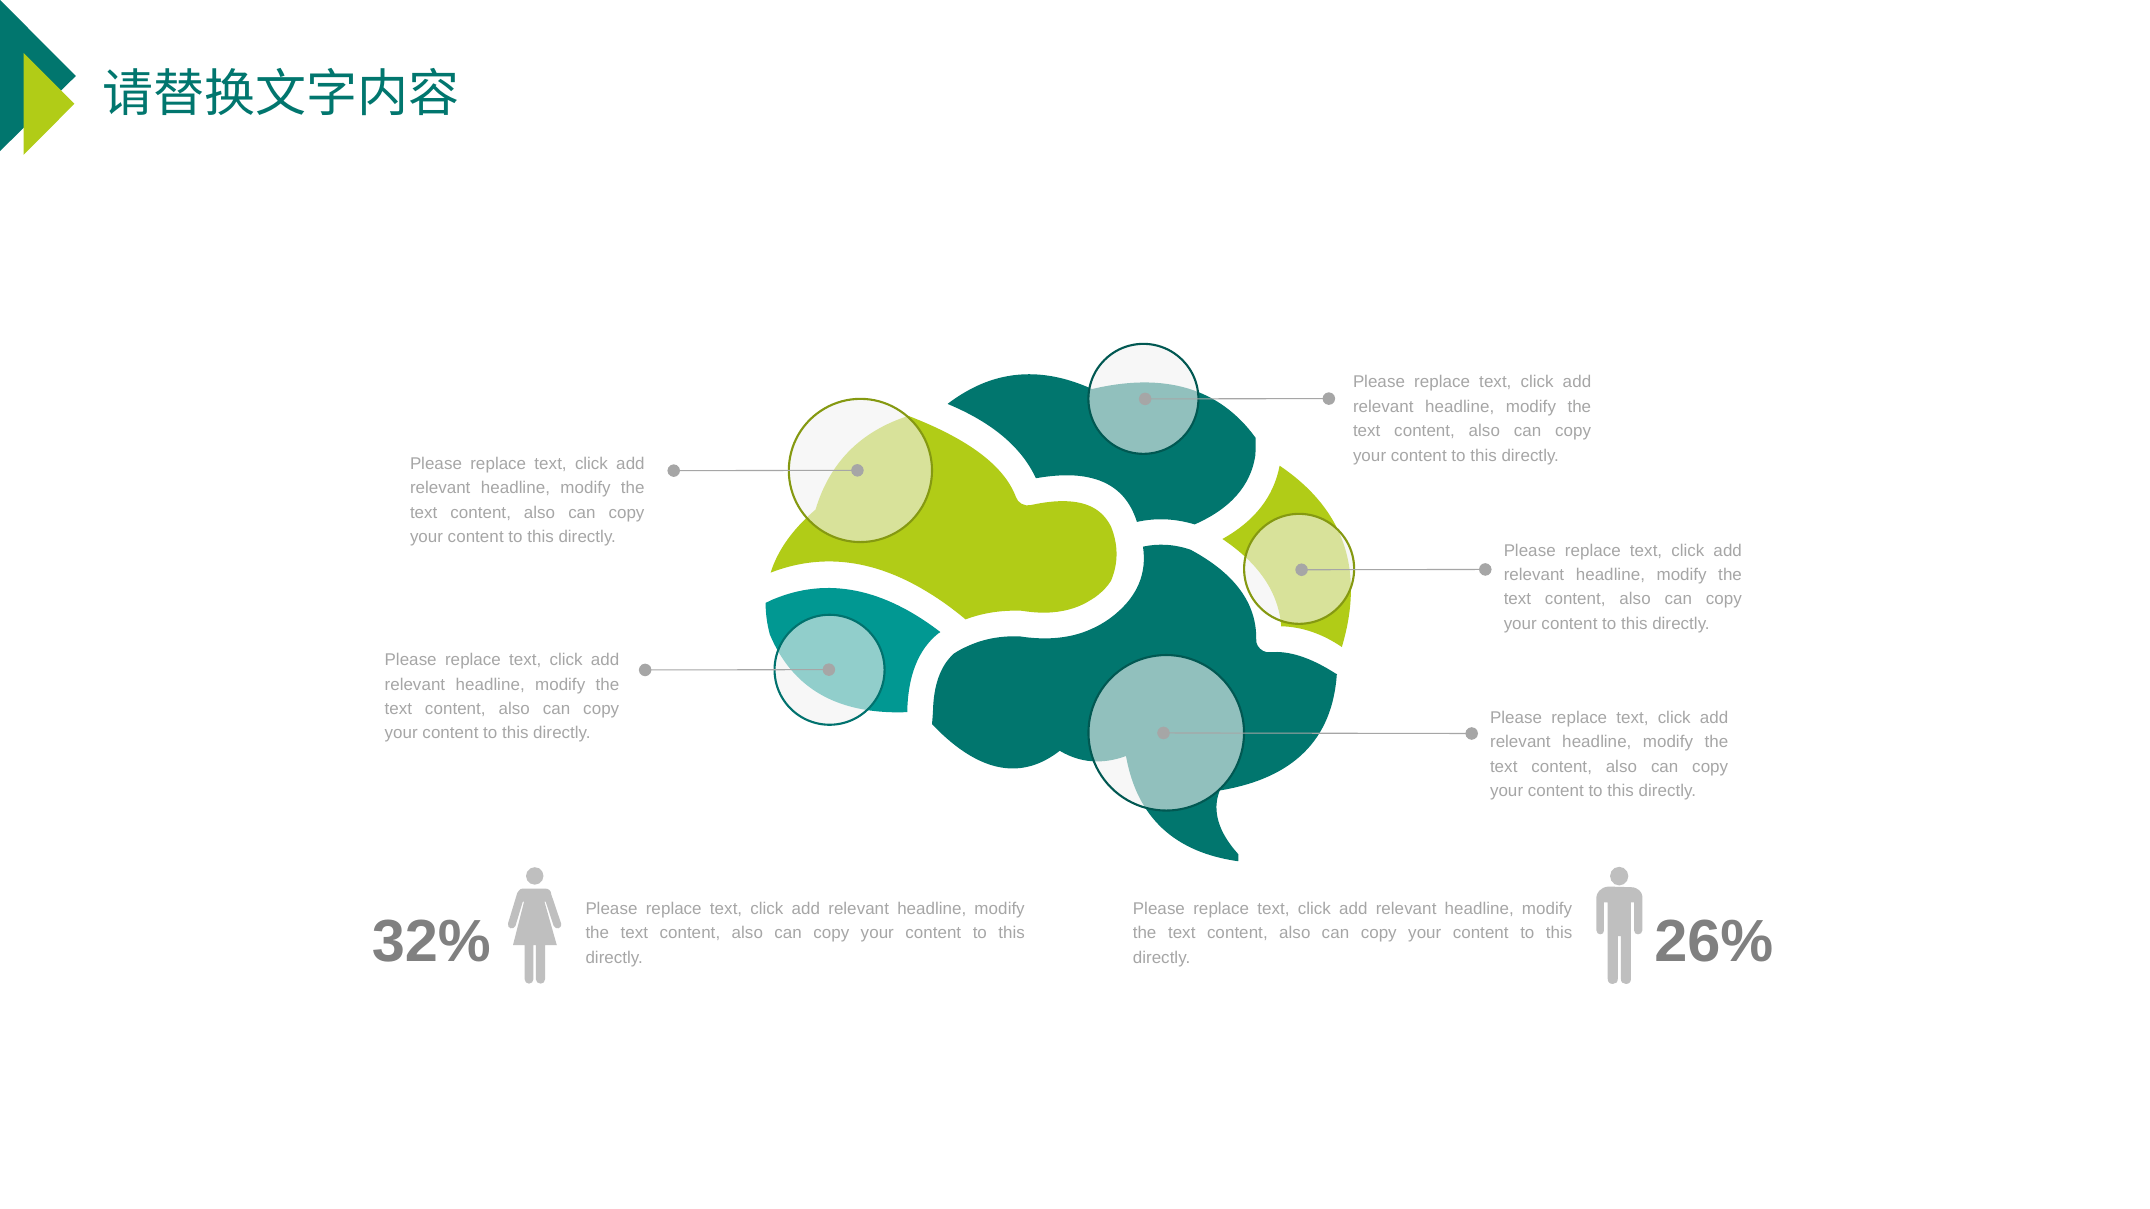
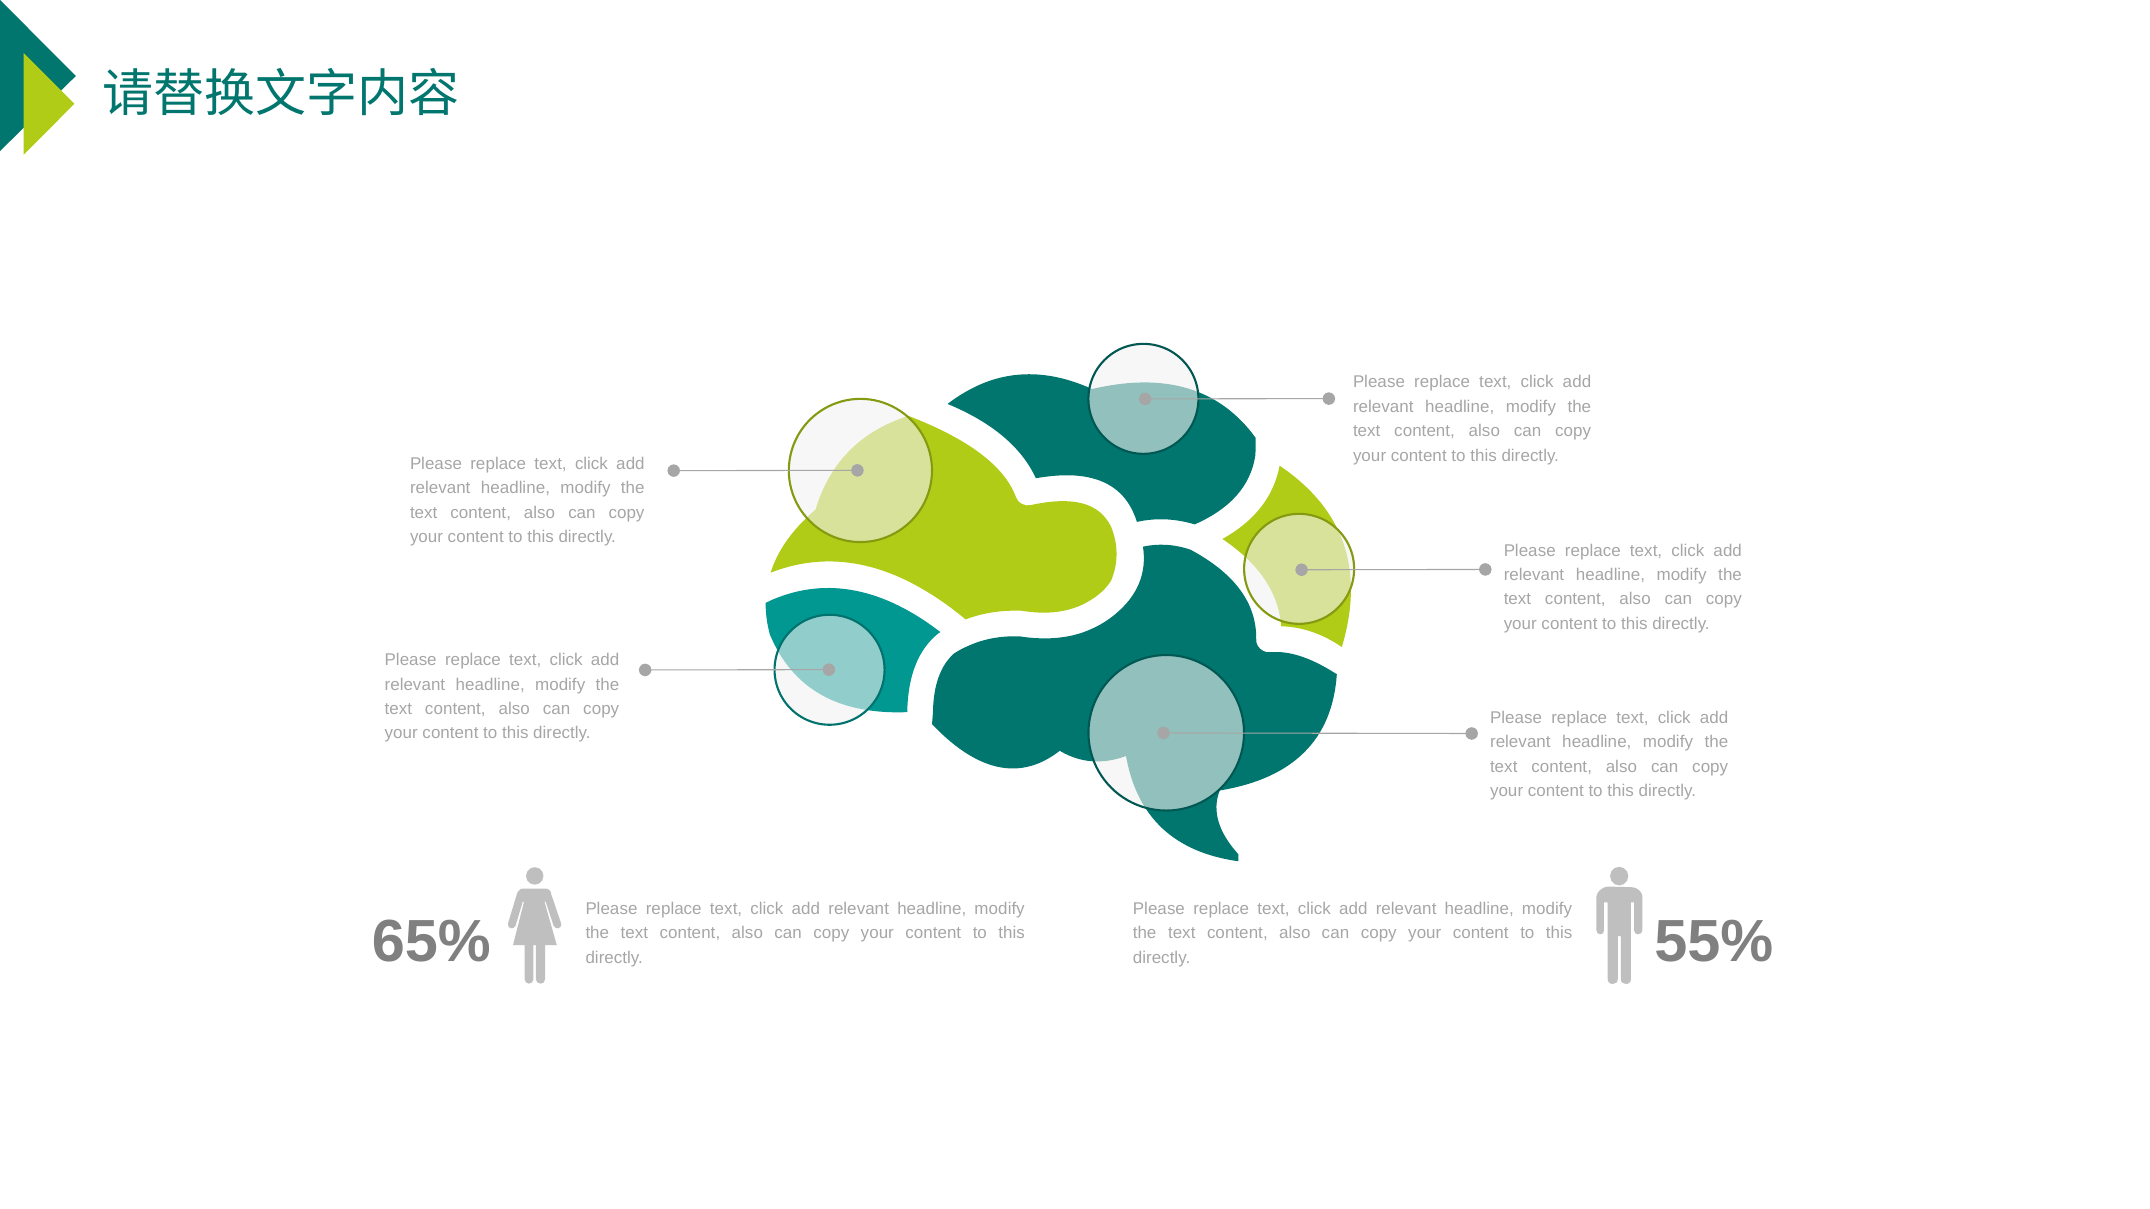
32%: 32% -> 65%
26%: 26% -> 55%
